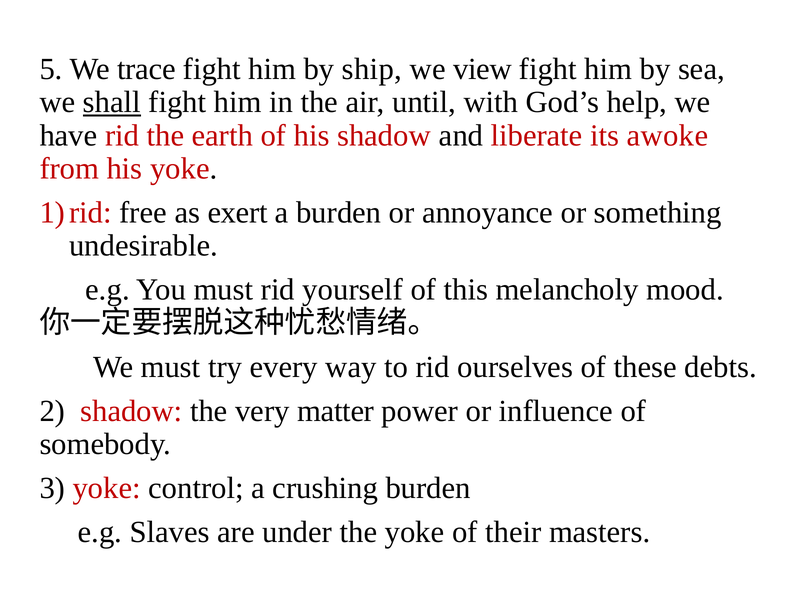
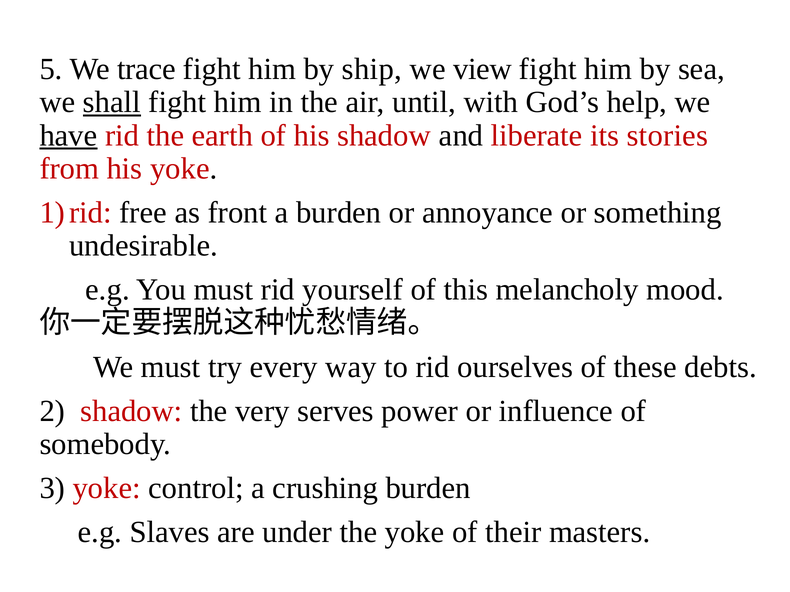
have underline: none -> present
awoke: awoke -> stories
exert: exert -> front
matter: matter -> serves
